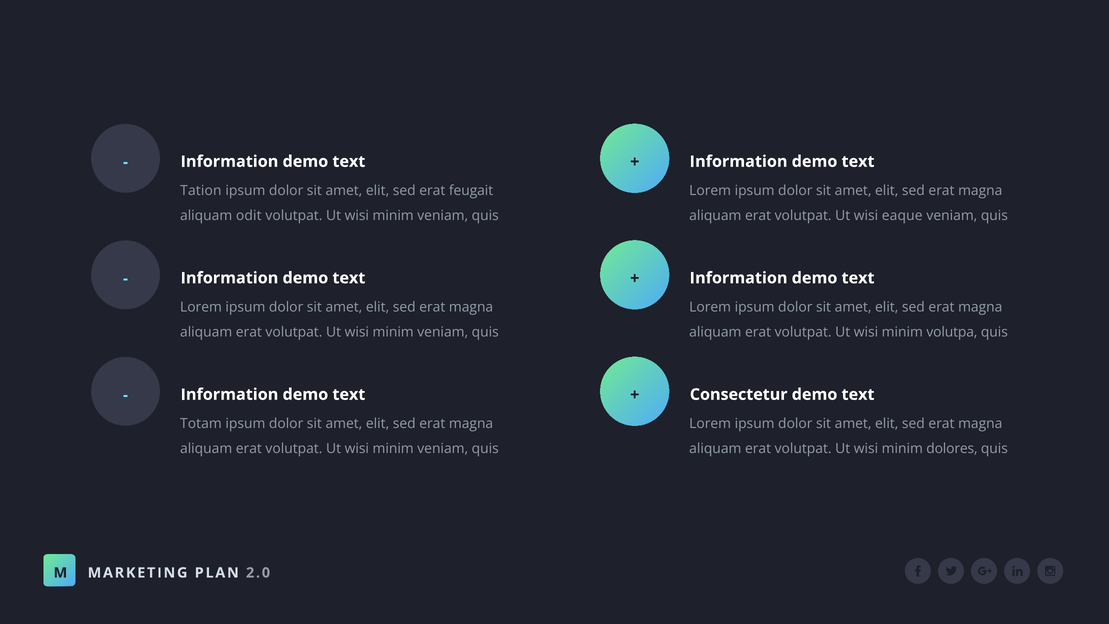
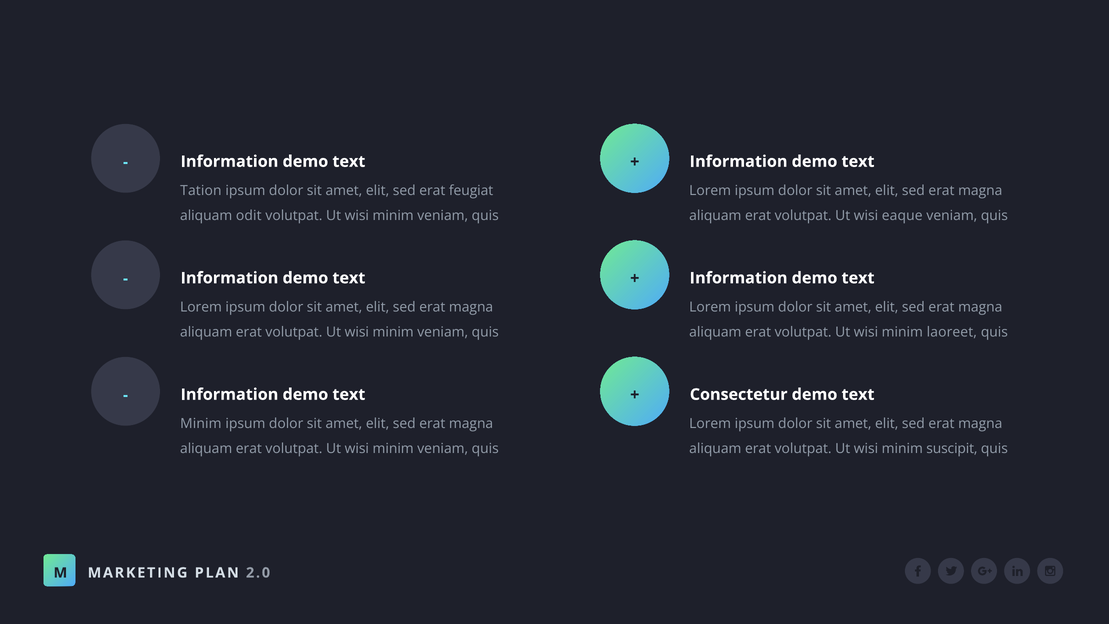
feugait: feugait -> feugiat
volutpa: volutpa -> laoreet
Totam at (201, 424): Totam -> Minim
dolores: dolores -> suscipit
